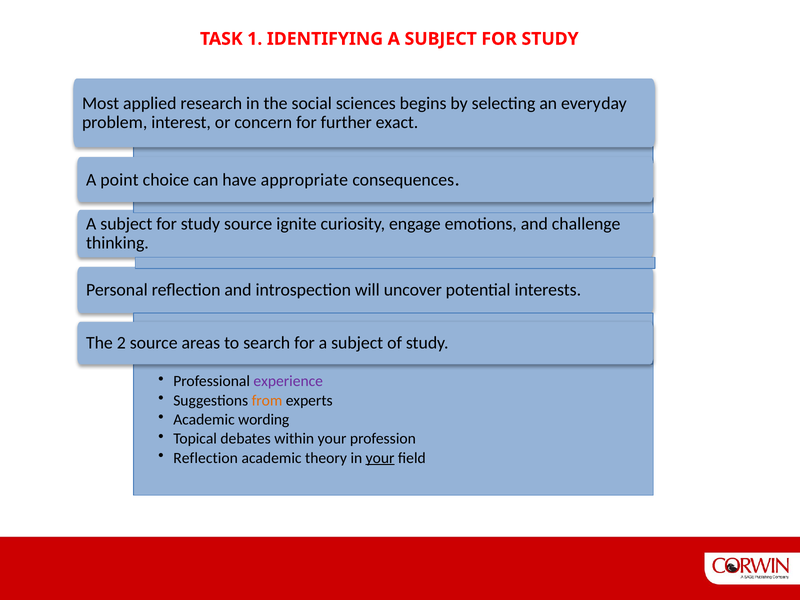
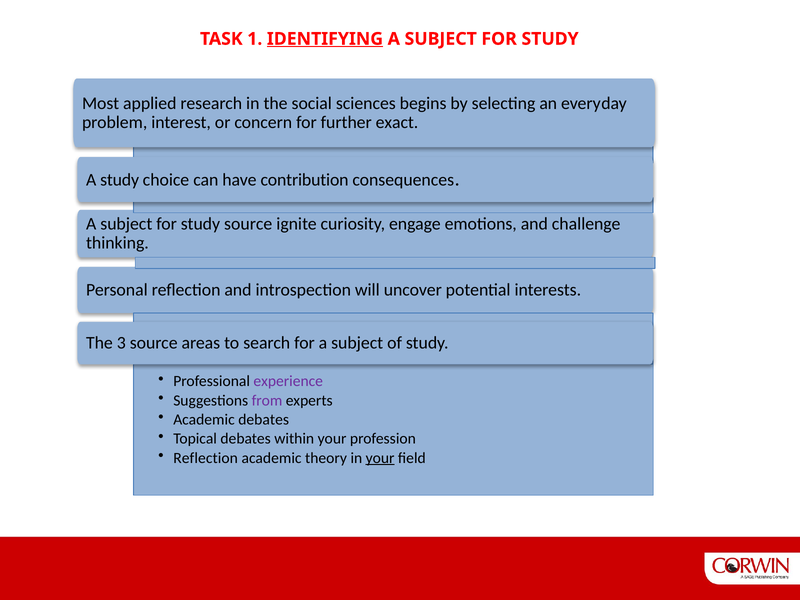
IDENTIFYING underline: none -> present
A point: point -> study
appropriate: appropriate -> contribution
2: 2 -> 3
from colour: orange -> purple
Academic wording: wording -> debates
